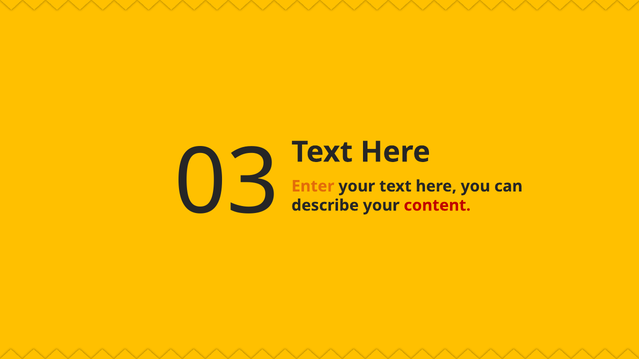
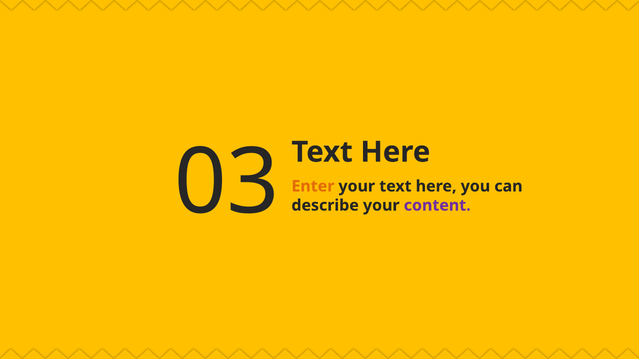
content colour: red -> purple
